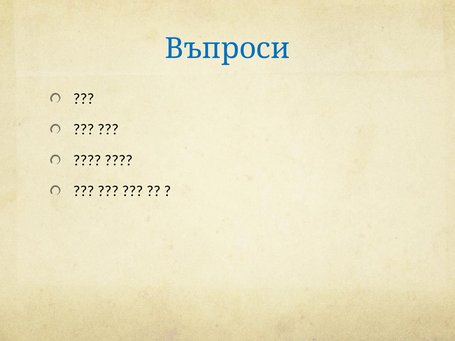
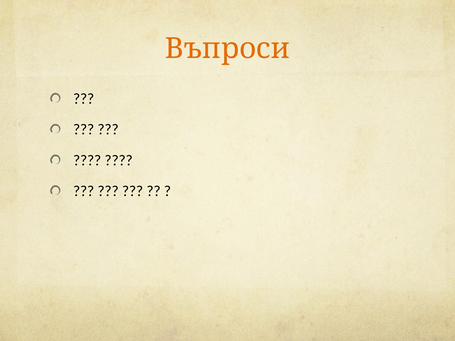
Въпроси colour: blue -> orange
